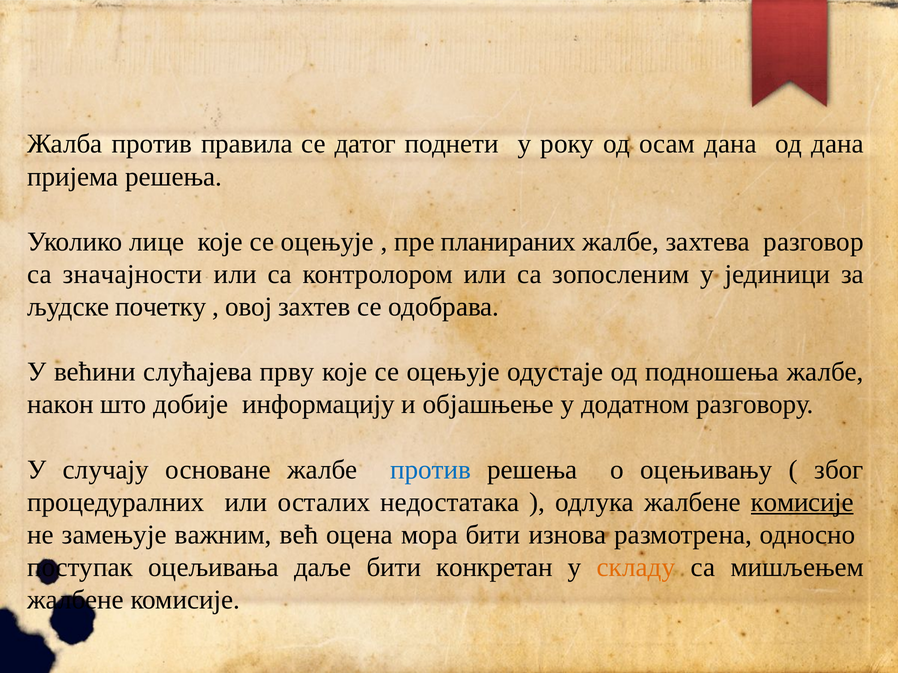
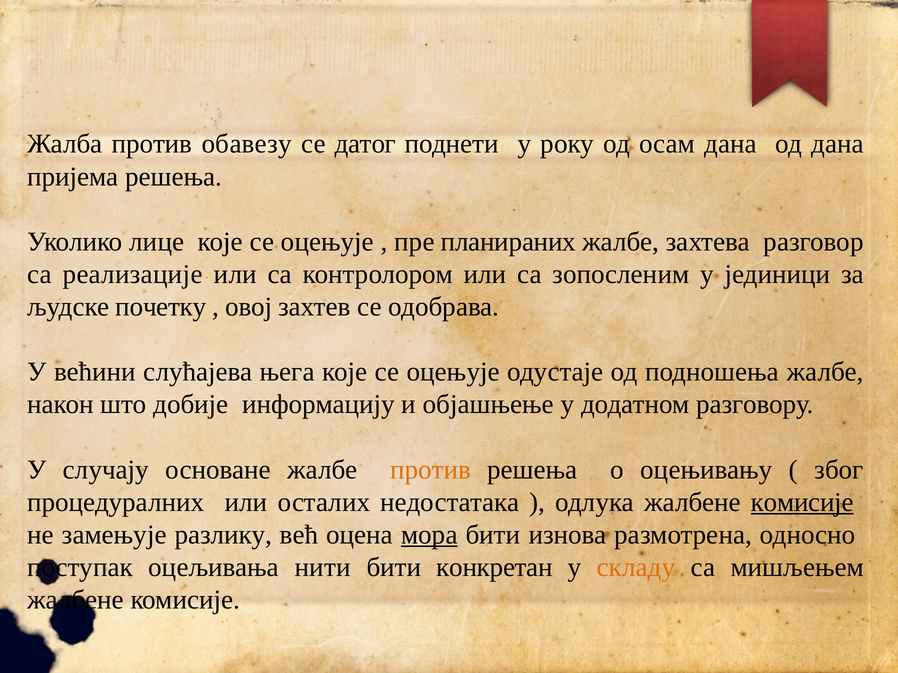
правила: правила -> обавезу
значајности: значајности -> реализације
прву: прву -> њега
против at (431, 470) colour: blue -> orange
важним: важним -> разлику
мора underline: none -> present
даље: даље -> нити
